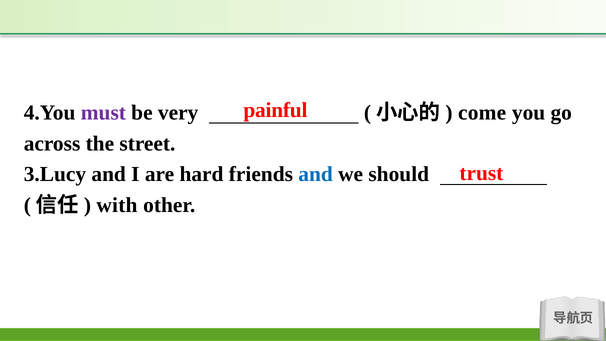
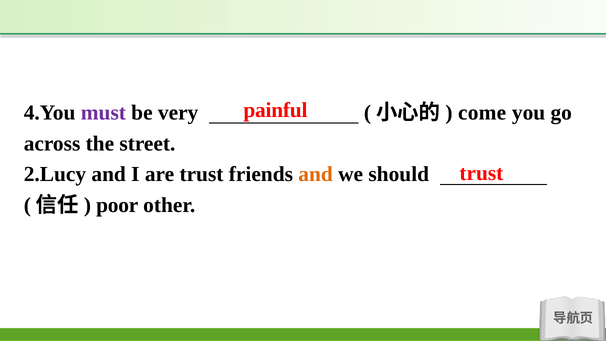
3.Lucy: 3.Lucy -> 2.Lucy
are hard: hard -> trust
and at (316, 174) colour: blue -> orange
with: with -> poor
